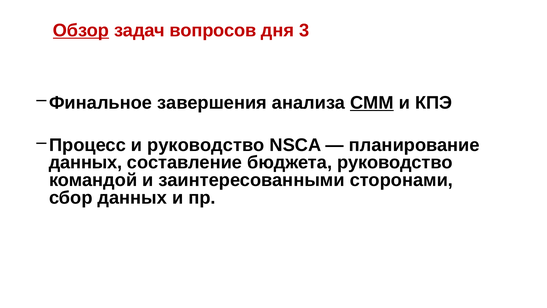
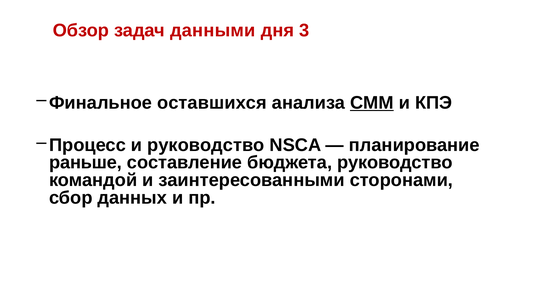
Обзор underline: present -> none
вопросов: вопросов -> данными
завершения: завершения -> оставшихся
данных at (86, 162): данных -> раньше
